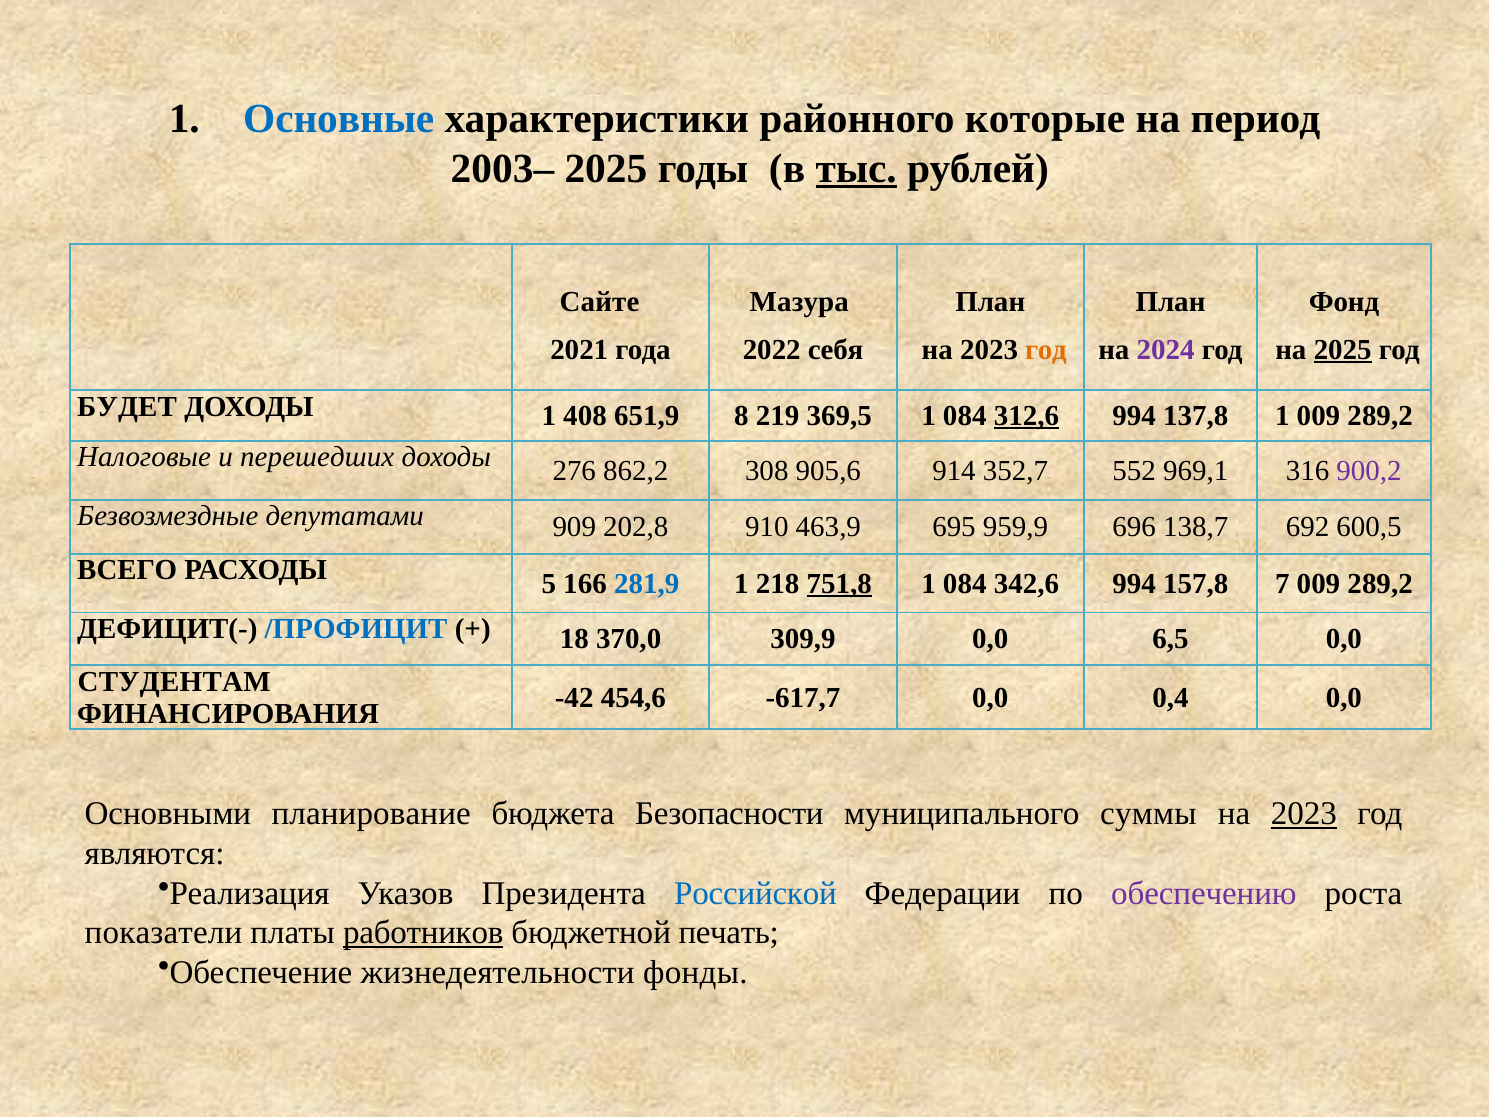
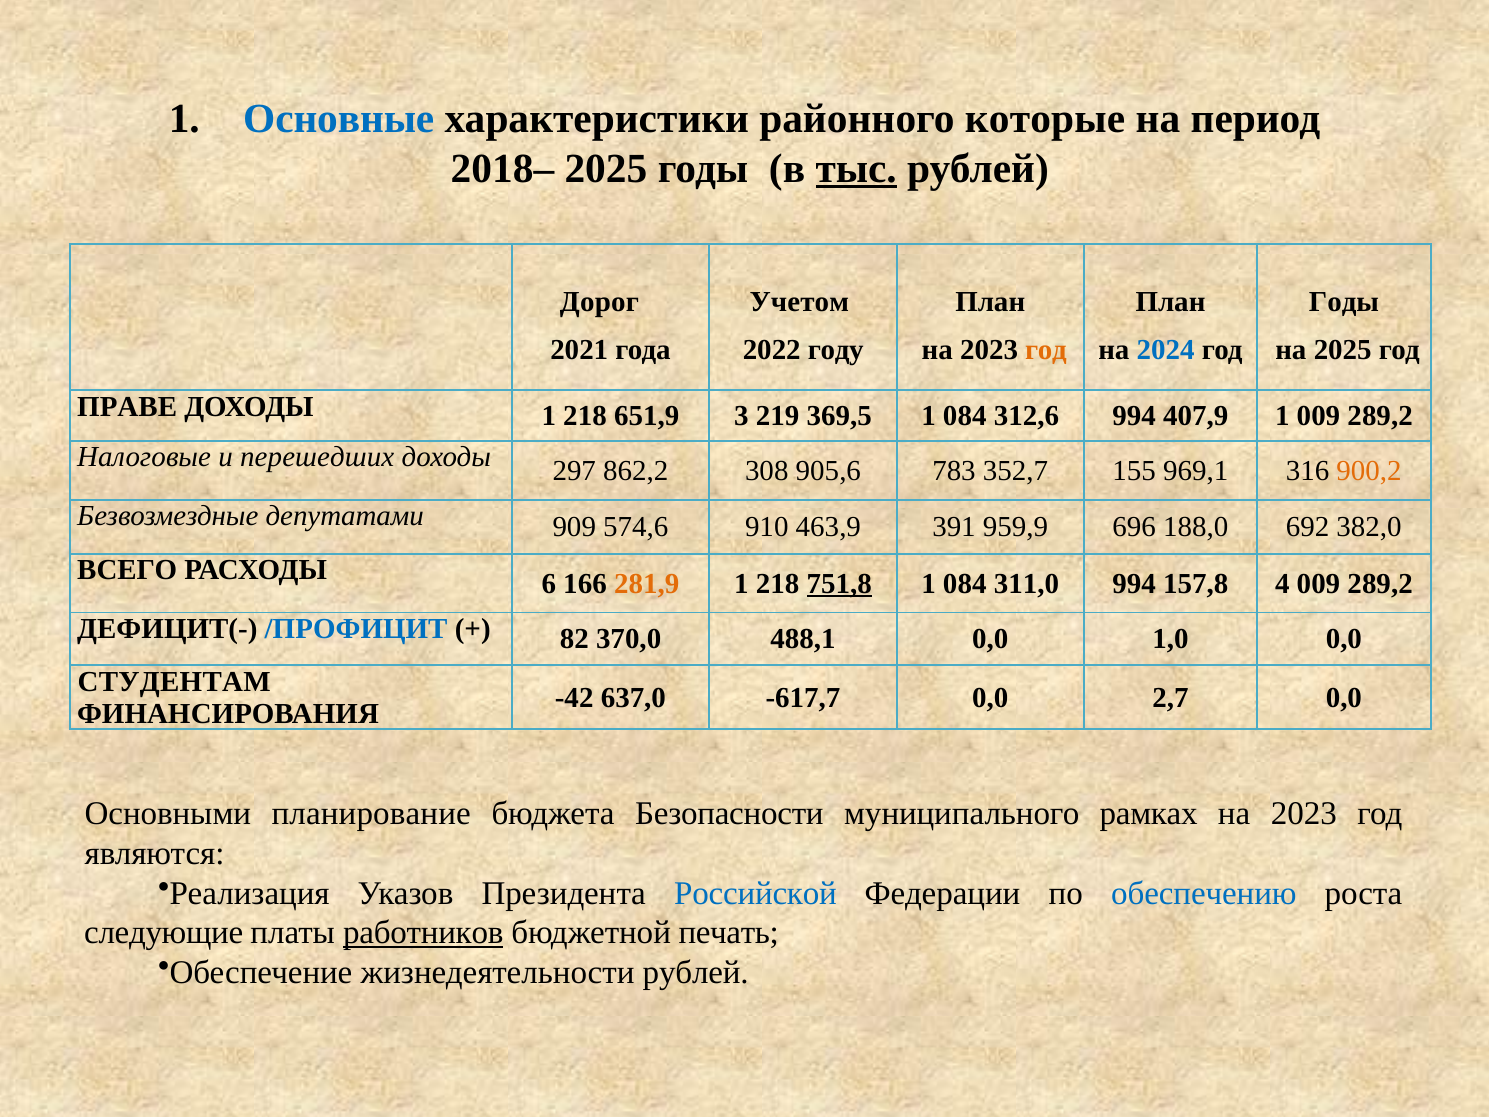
2003–: 2003– -> 2018–
Сайте: Сайте -> Дорог
Мазура: Мазура -> Учетом
Фонд at (1344, 301): Фонд -> Годы
себя: себя -> году
2024 colour: purple -> blue
2025 at (1343, 349) underline: present -> none
БУДЕТ: БУДЕТ -> ПРАВЕ
ДОХОДЫ 1 408: 408 -> 218
8: 8 -> 3
312,6 underline: present -> none
137,8: 137,8 -> 407,9
276: 276 -> 297
914: 914 -> 783
552: 552 -> 155
900,2 colour: purple -> orange
202,8: 202,8 -> 574,6
695: 695 -> 391
138,7: 138,7 -> 188,0
600,5: 600,5 -> 382,0
5: 5 -> 6
281,9 colour: blue -> orange
342,6: 342,6 -> 311,0
7: 7 -> 4
18: 18 -> 82
309,9: 309,9 -> 488,1
6,5: 6,5 -> 1,0
454,6: 454,6 -> 637,0
0,4: 0,4 -> 2,7
суммы: суммы -> рамках
2023 at (1304, 814) underline: present -> none
обеспечению colour: purple -> blue
показатели: показатели -> следующие
жизнедеятельности фонды: фонды -> рублей
